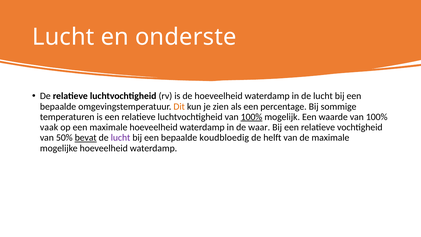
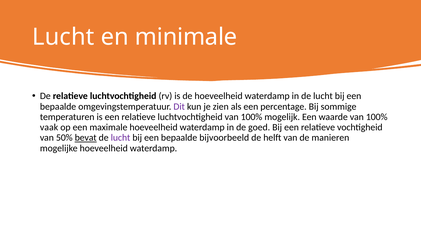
onderste: onderste -> minimale
Dit colour: orange -> purple
100% at (252, 117) underline: present -> none
waar: waar -> goed
koudbloedig: koudbloedig -> bijvoorbeeld
de maximale: maximale -> manieren
